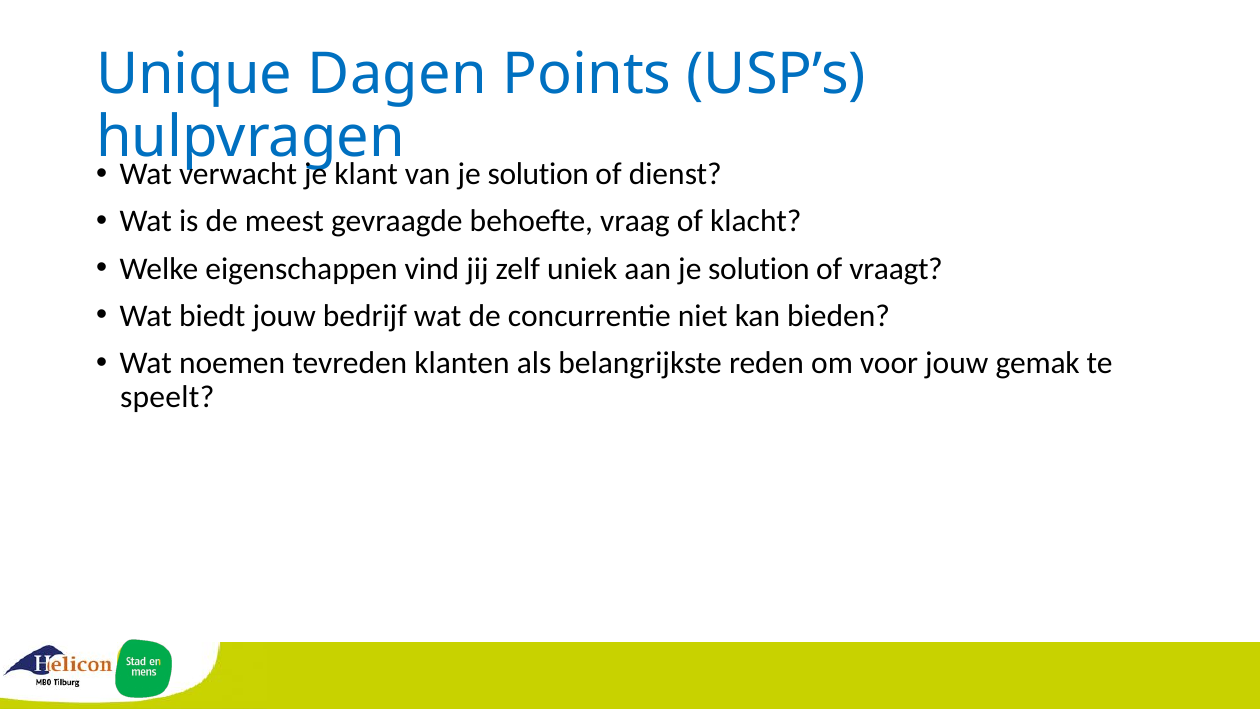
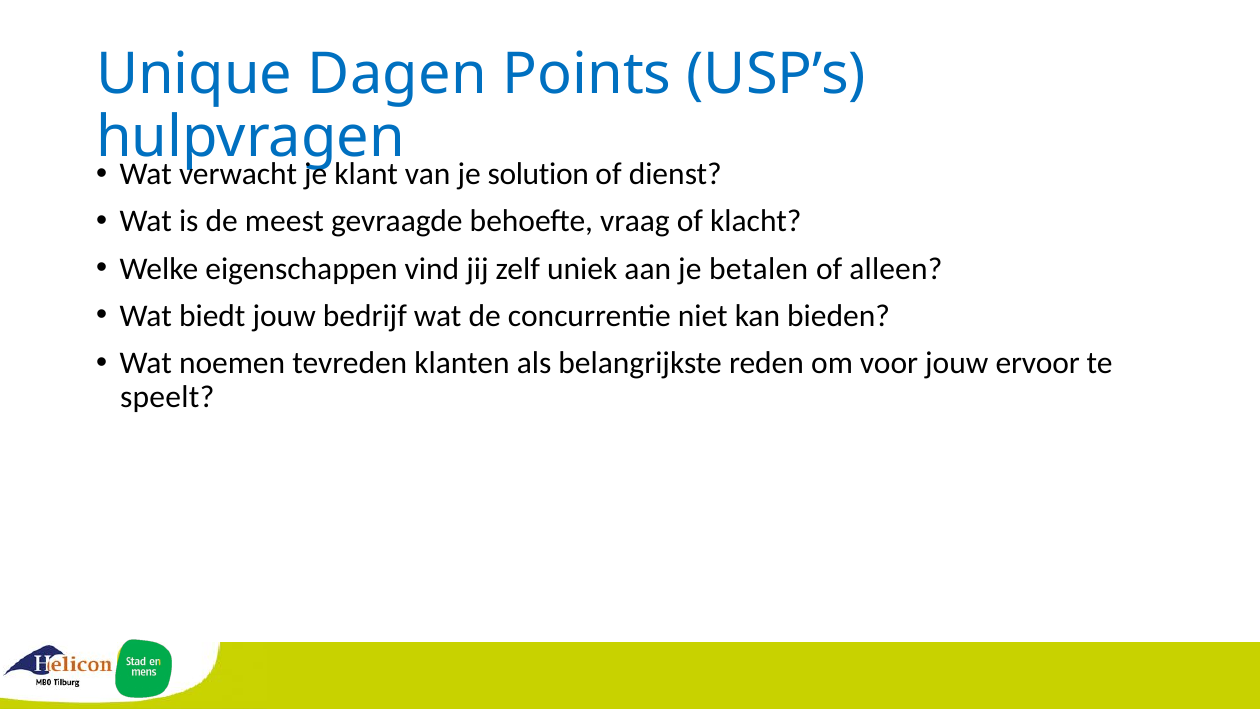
aan je solution: solution -> betalen
vraagt: vraagt -> alleen
gemak: gemak -> ervoor
